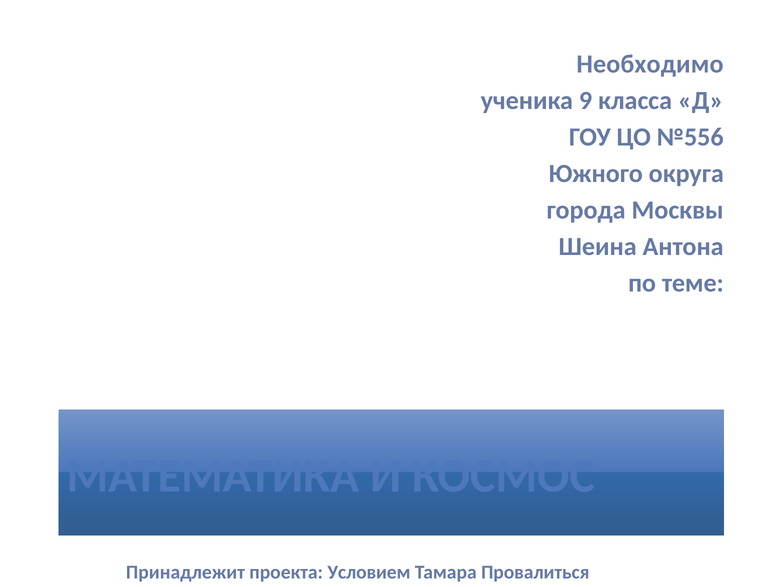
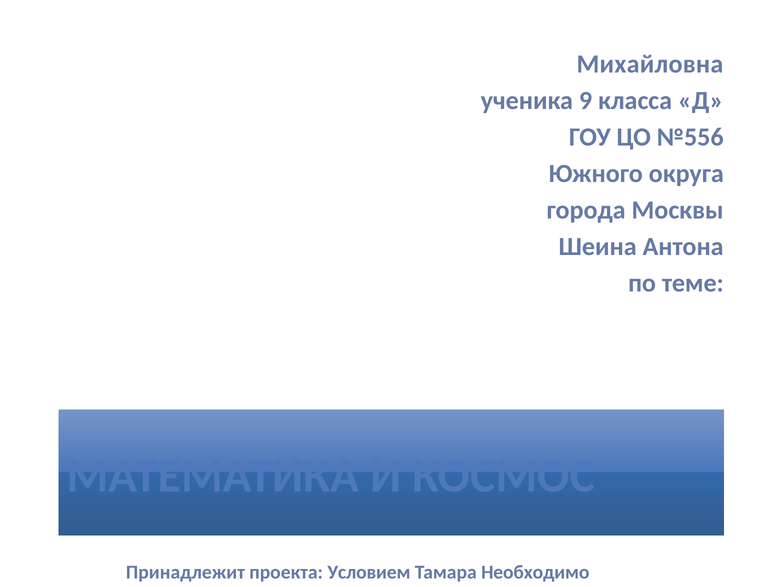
Необходимо: Необходимо -> Михайловна
Провалиться: Провалиться -> Необходимо
